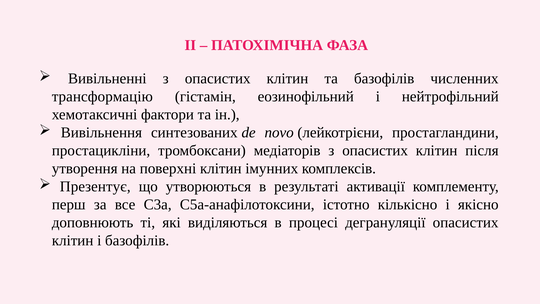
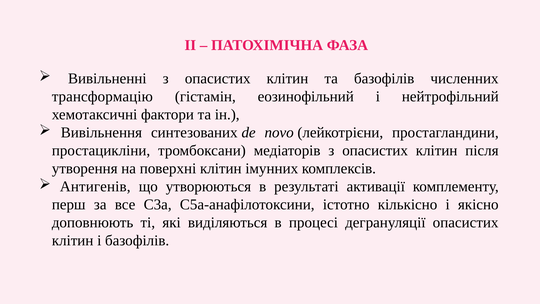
Презентує: Презентує -> Антигенів
